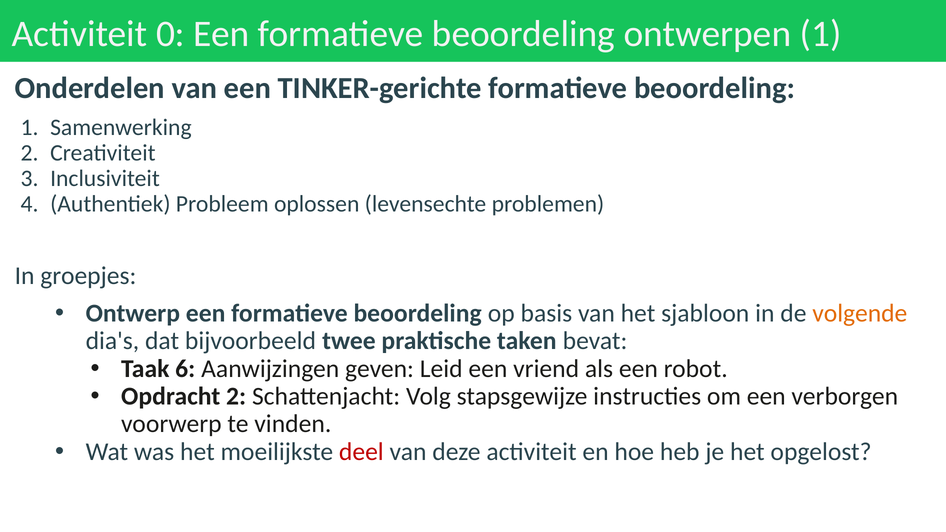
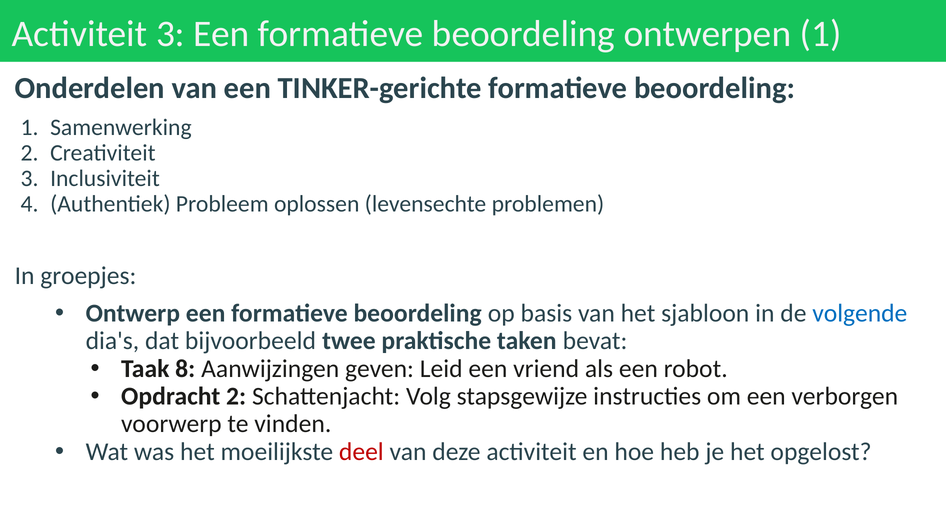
Activiteit 0: 0 -> 3
volgende colour: orange -> blue
6: 6 -> 8
